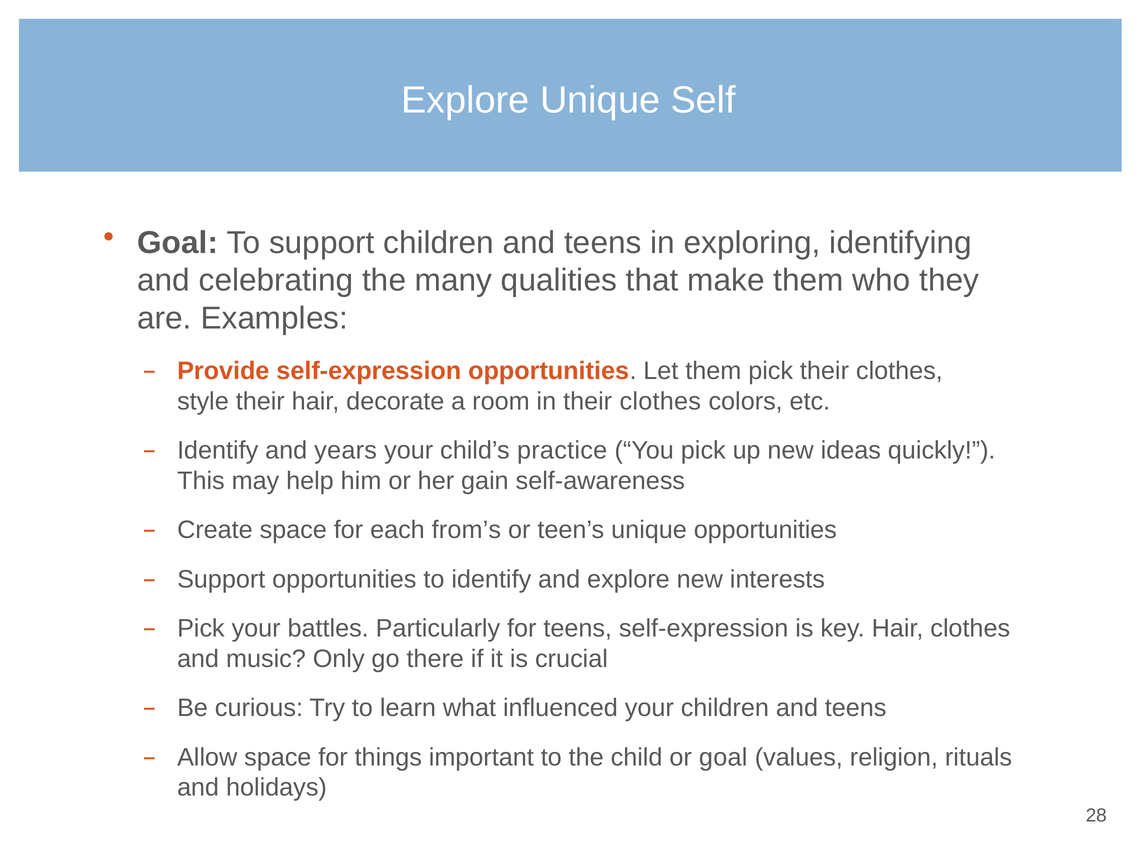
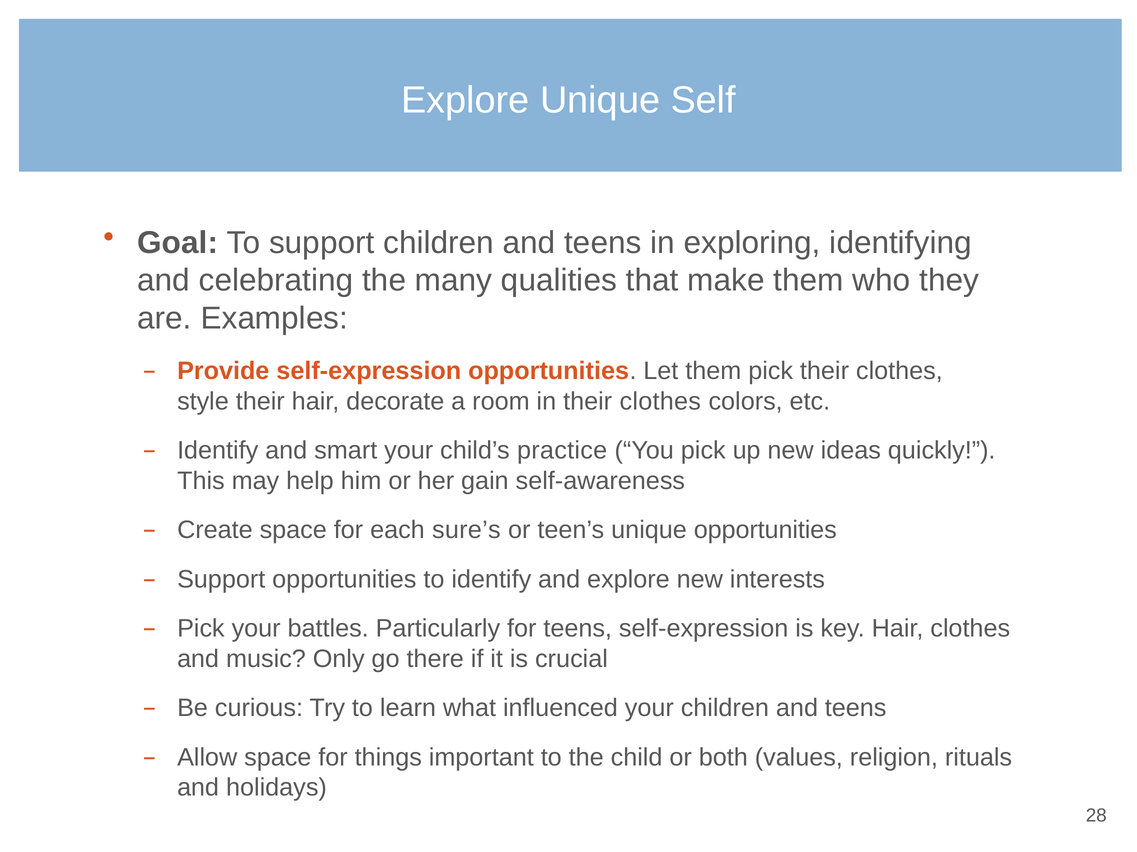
years: years -> smart
from’s: from’s -> sure’s
or goal: goal -> both
